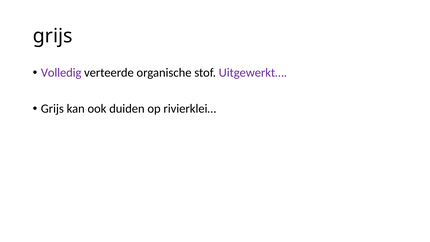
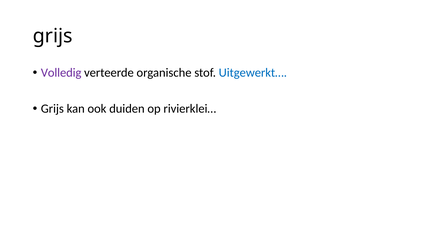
Uitgewerkt… colour: purple -> blue
